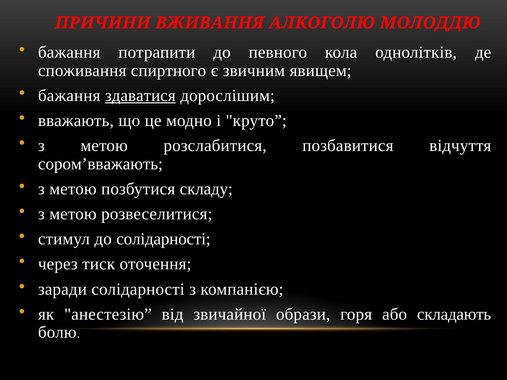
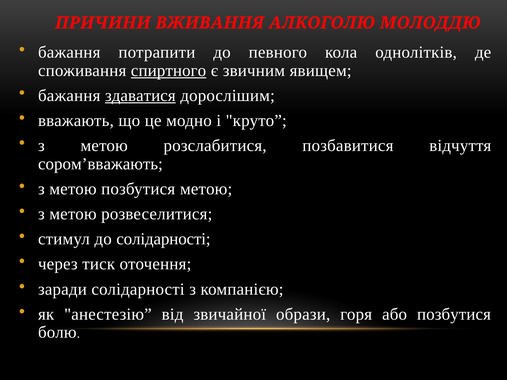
спиртного underline: none -> present
позбутися складу: складу -> метою
або складають: складають -> позбутися
